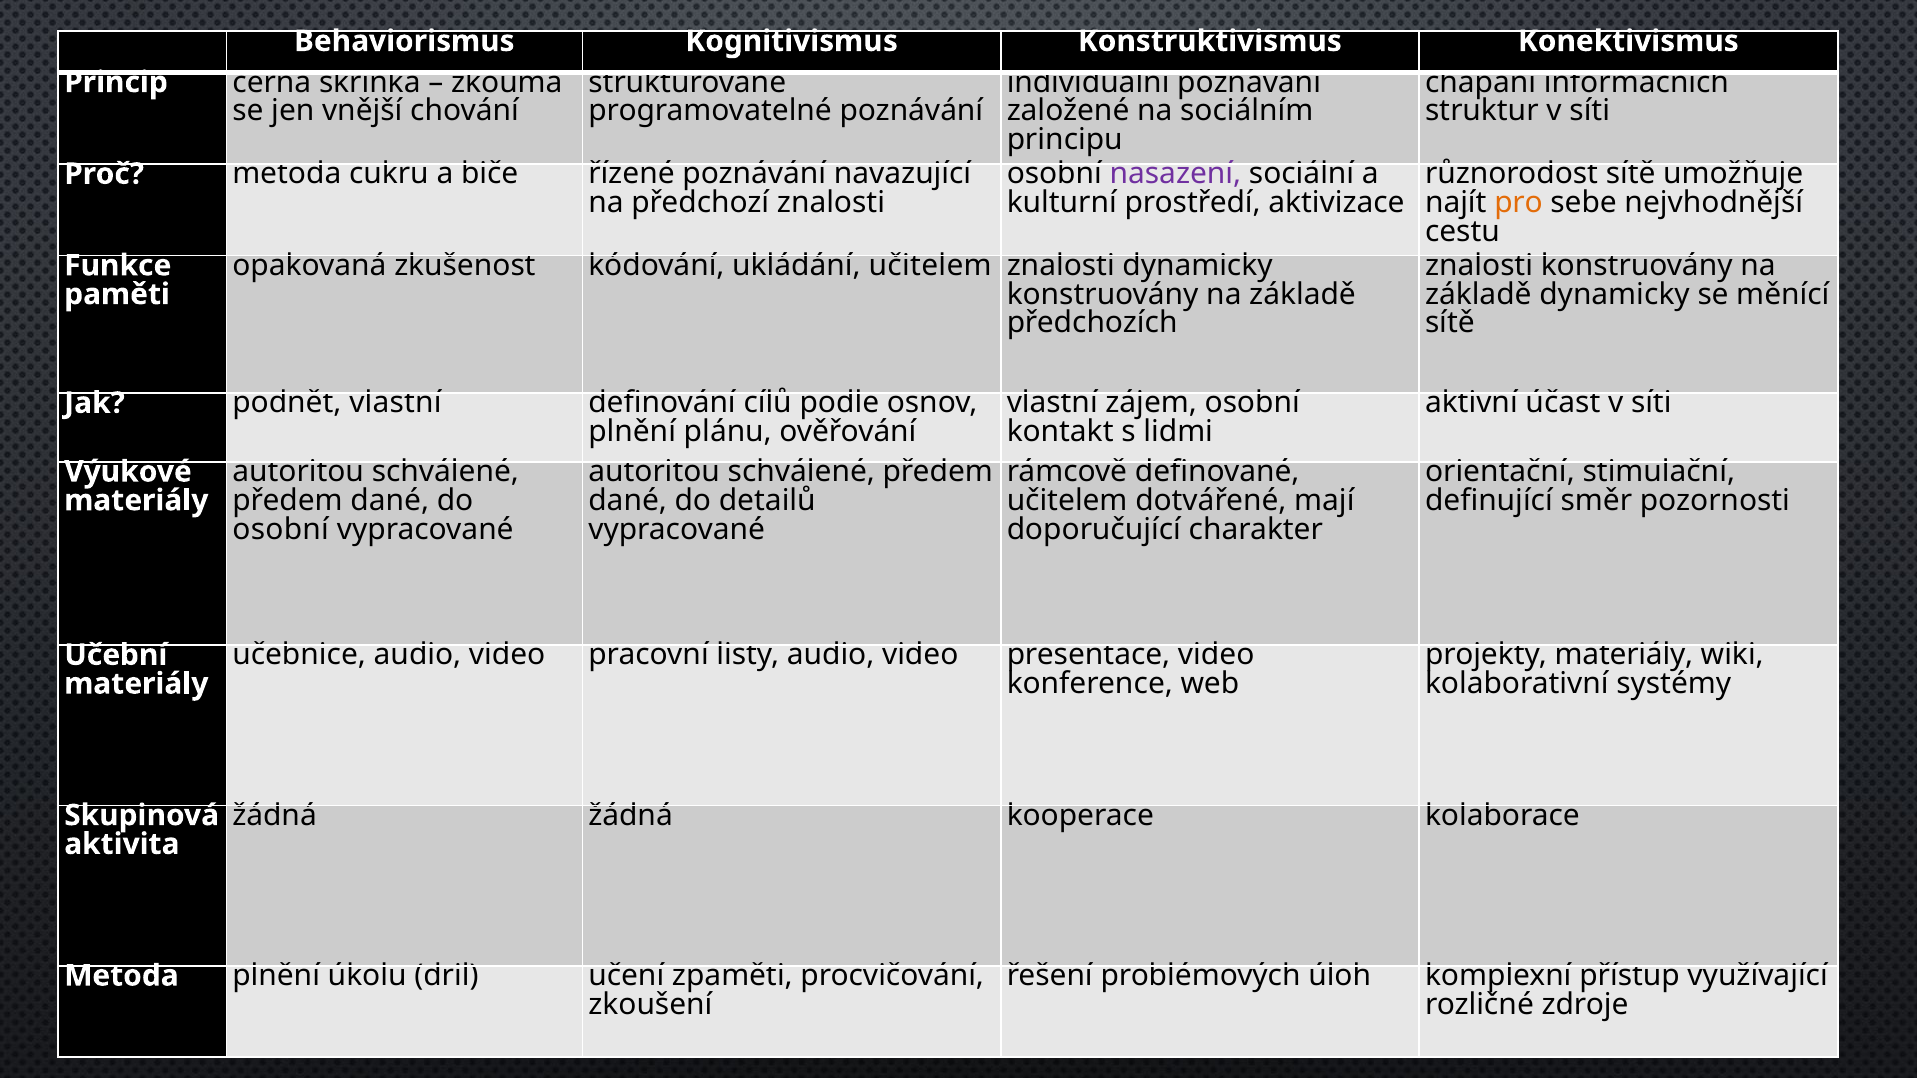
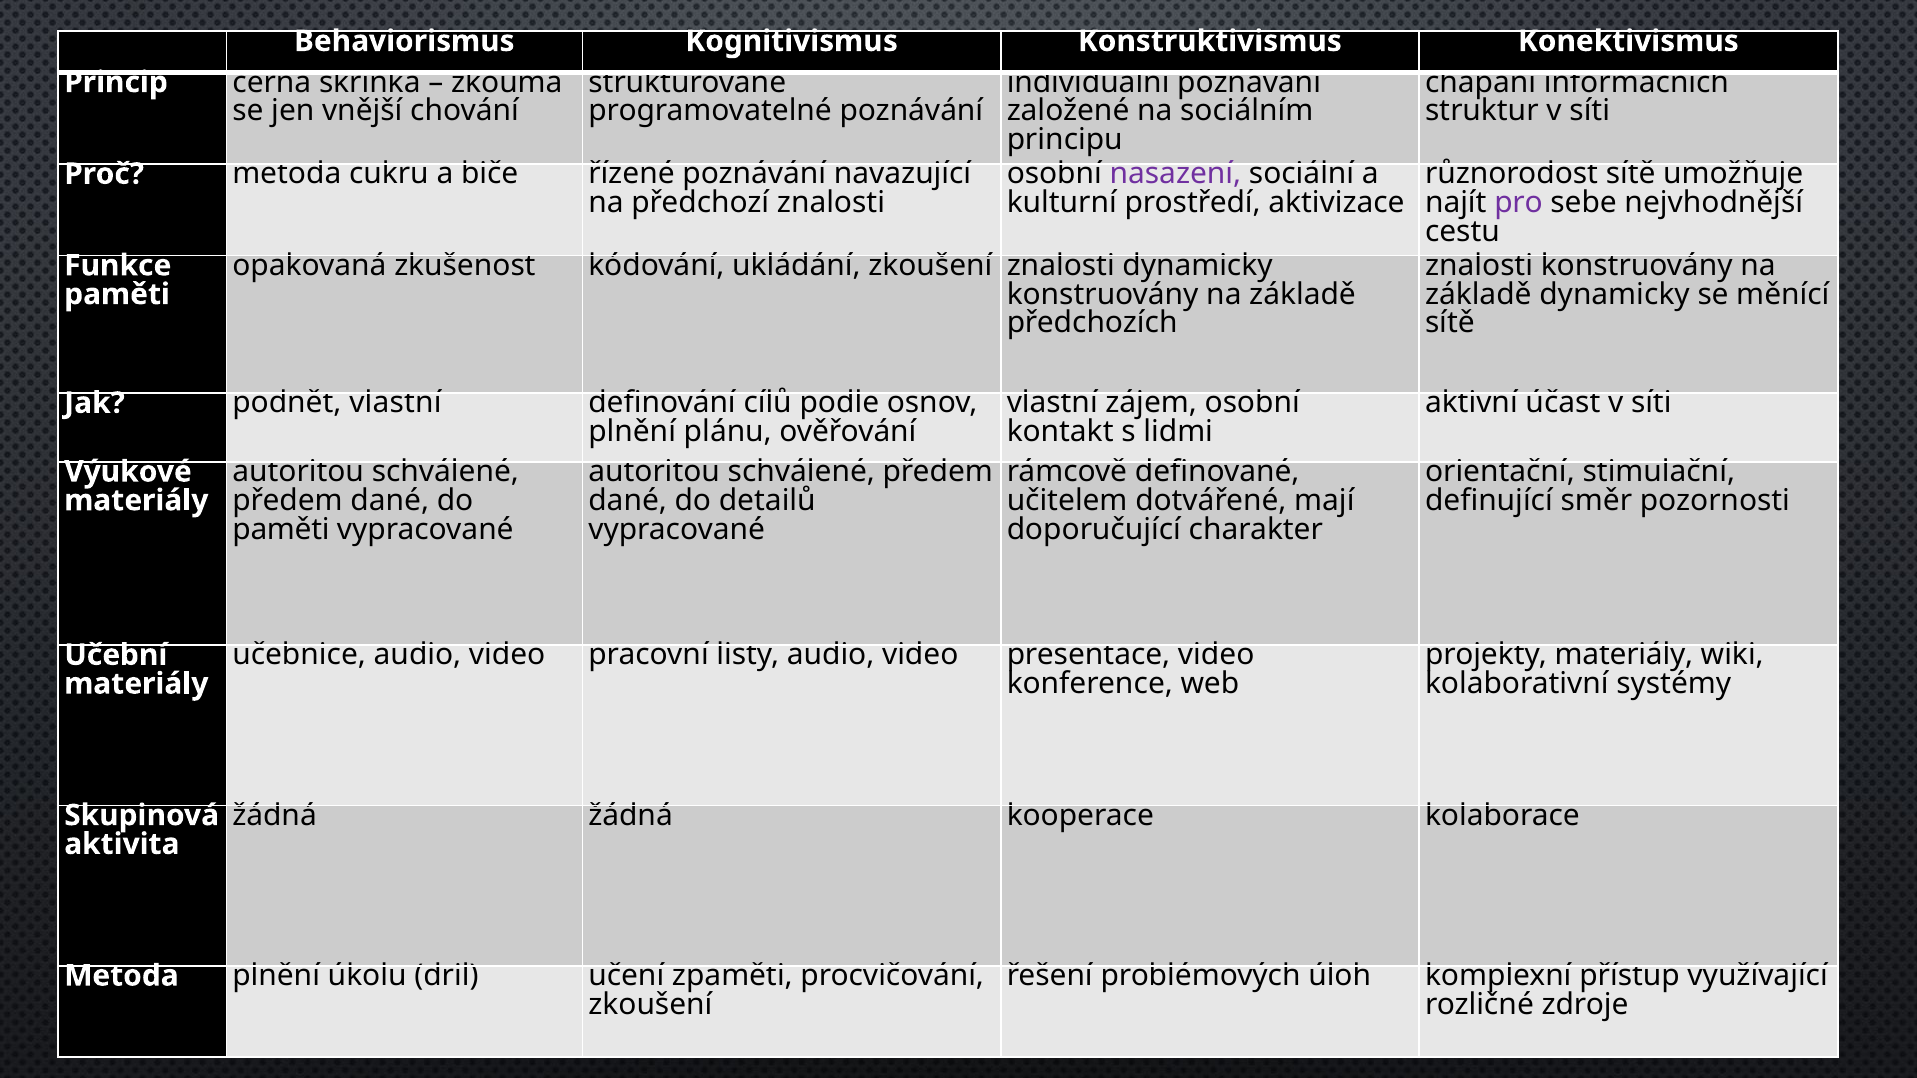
pro colour: orange -> purple
ukládání učitelem: učitelem -> zkoušení
osobní at (281, 529): osobní -> paměti
